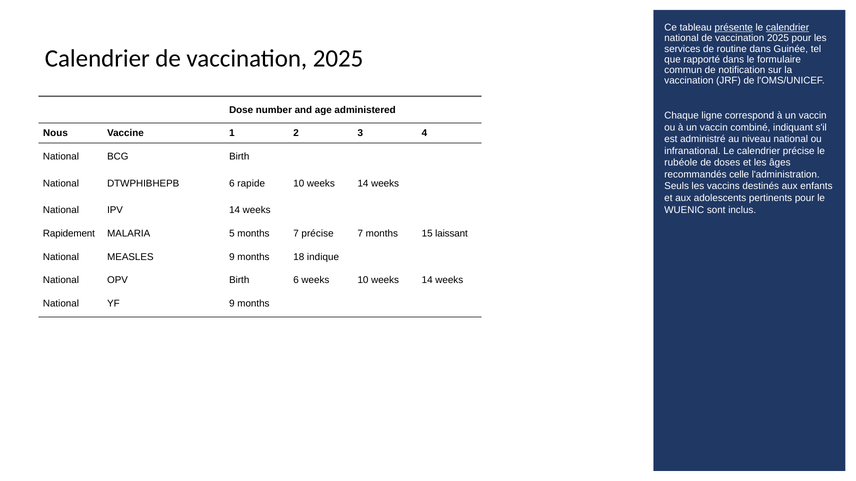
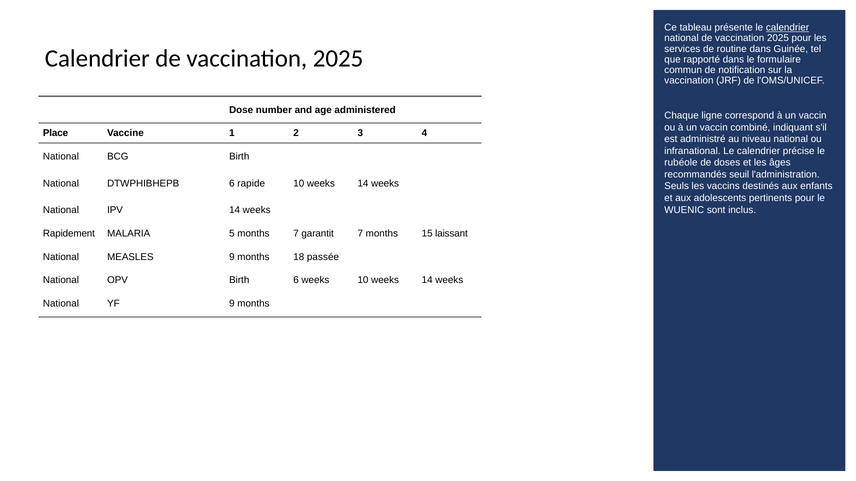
présente underline: present -> none
Nous: Nous -> Place
celle: celle -> seuil
7 précise: précise -> garantit
indique: indique -> passée
